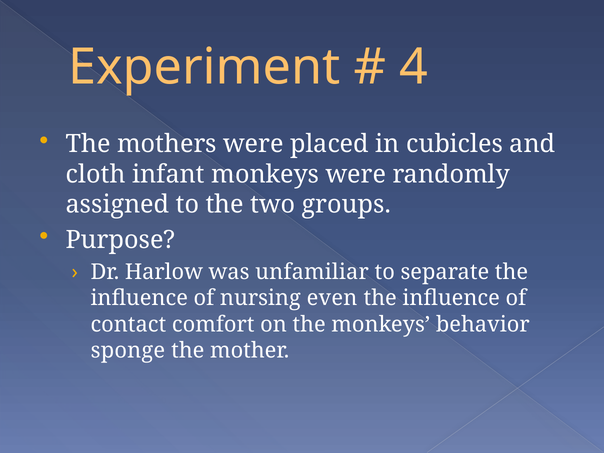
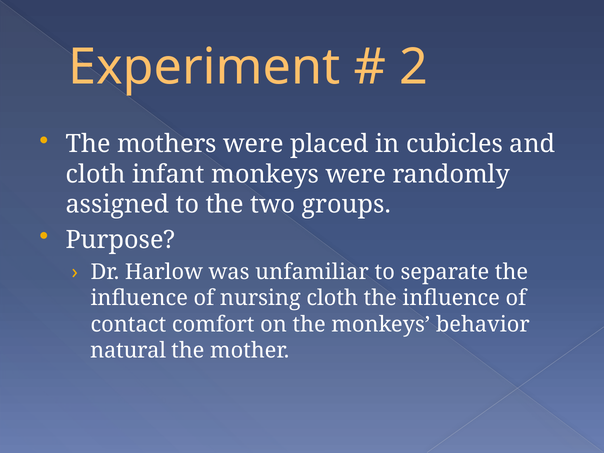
4: 4 -> 2
nursing even: even -> cloth
sponge: sponge -> natural
